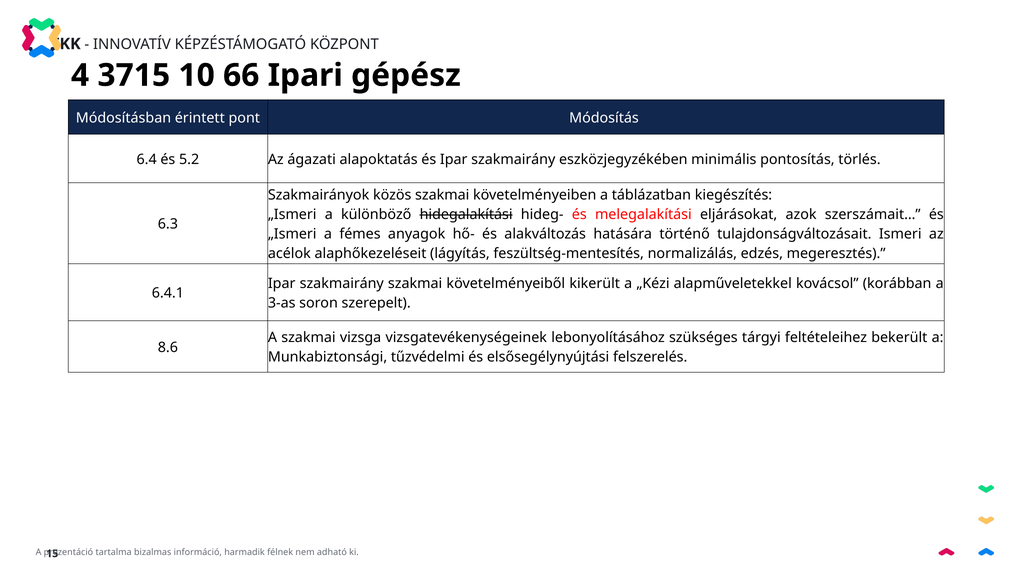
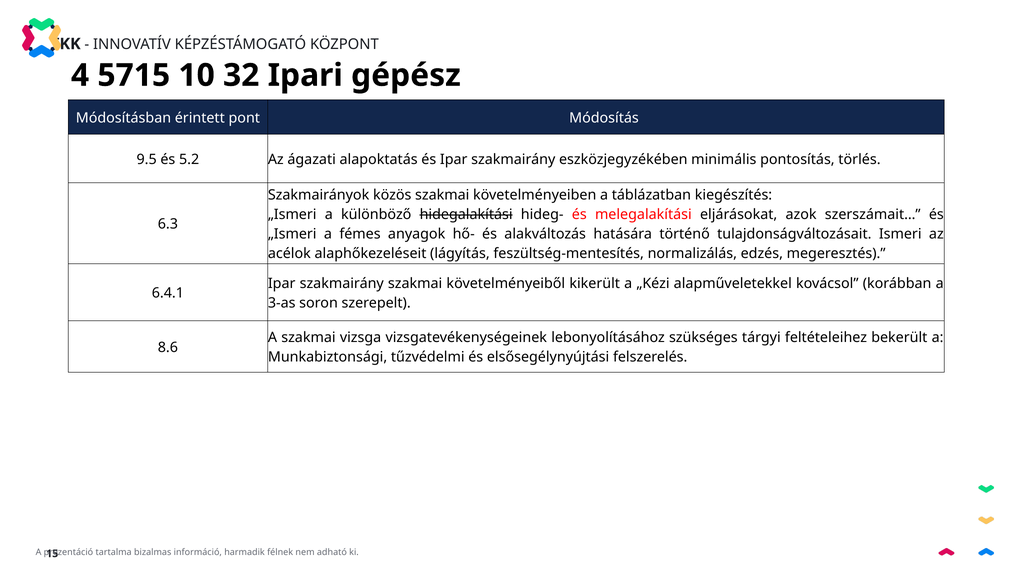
3715: 3715 -> 5715
66: 66 -> 32
6.4: 6.4 -> 9.5
